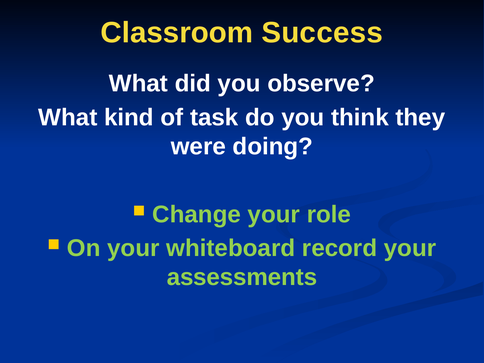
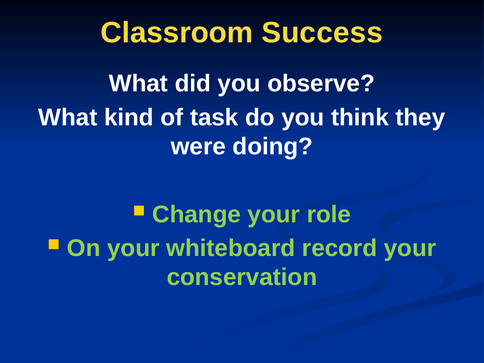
assessments: assessments -> conservation
